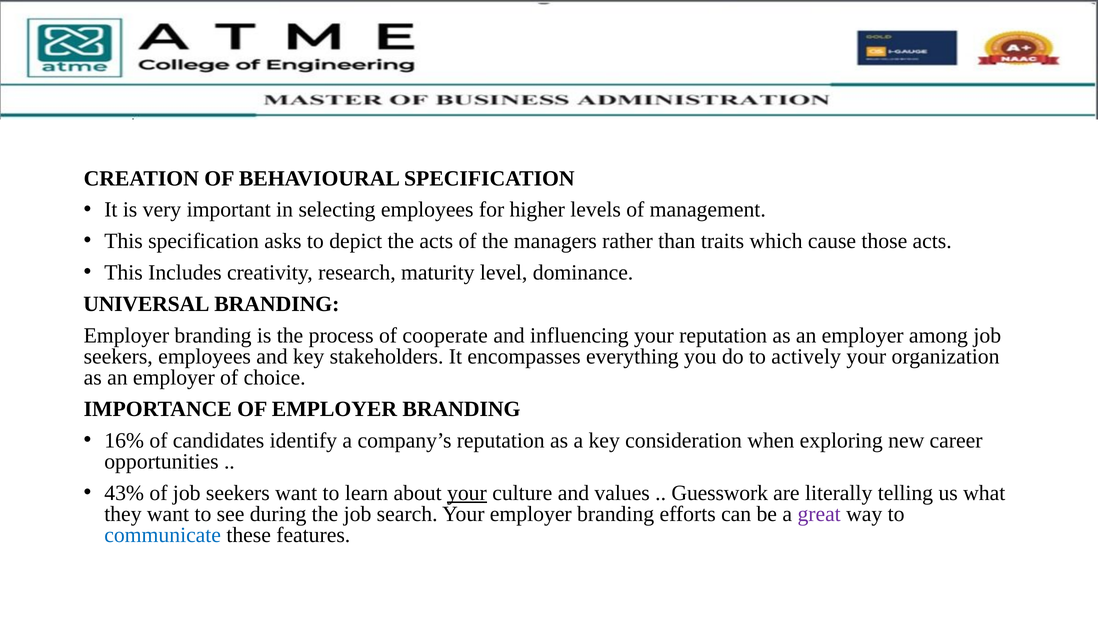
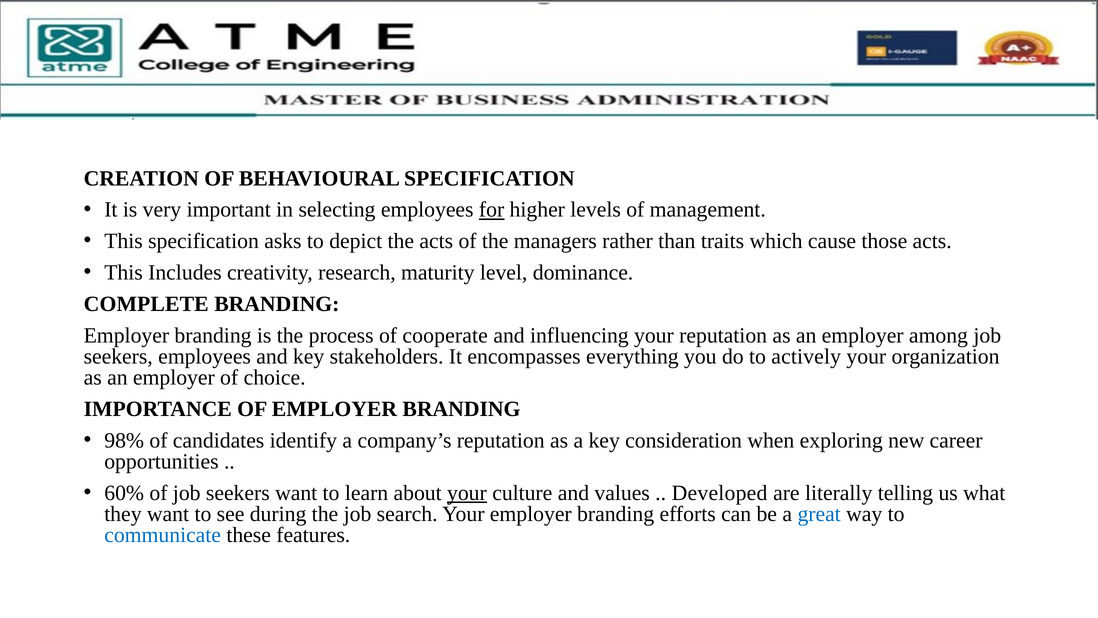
for underline: none -> present
UNIVERSAL: UNIVERSAL -> COMPLETE
16%: 16% -> 98%
43%: 43% -> 60%
Guesswork: Guesswork -> Developed
great colour: purple -> blue
